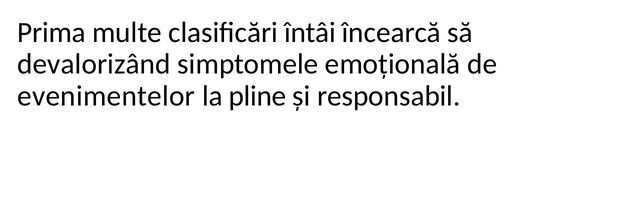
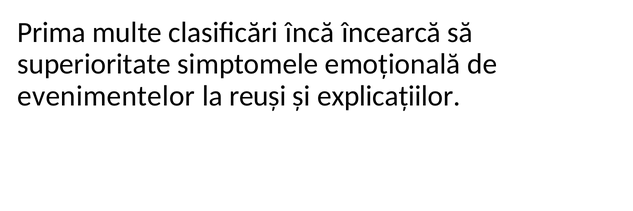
întâi: întâi -> încă
devalorizând: devalorizând -> superioritate
pline: pline -> reuși
responsabil: responsabil -> explicațiilor
